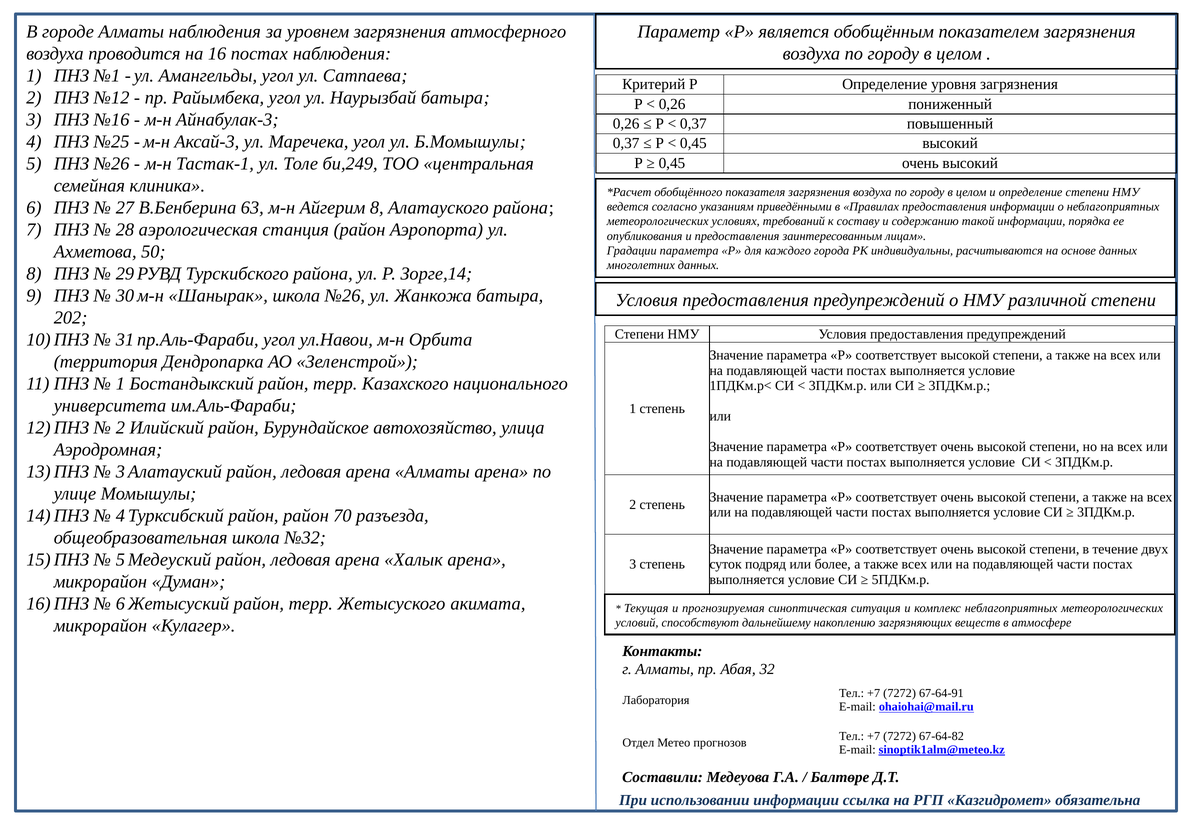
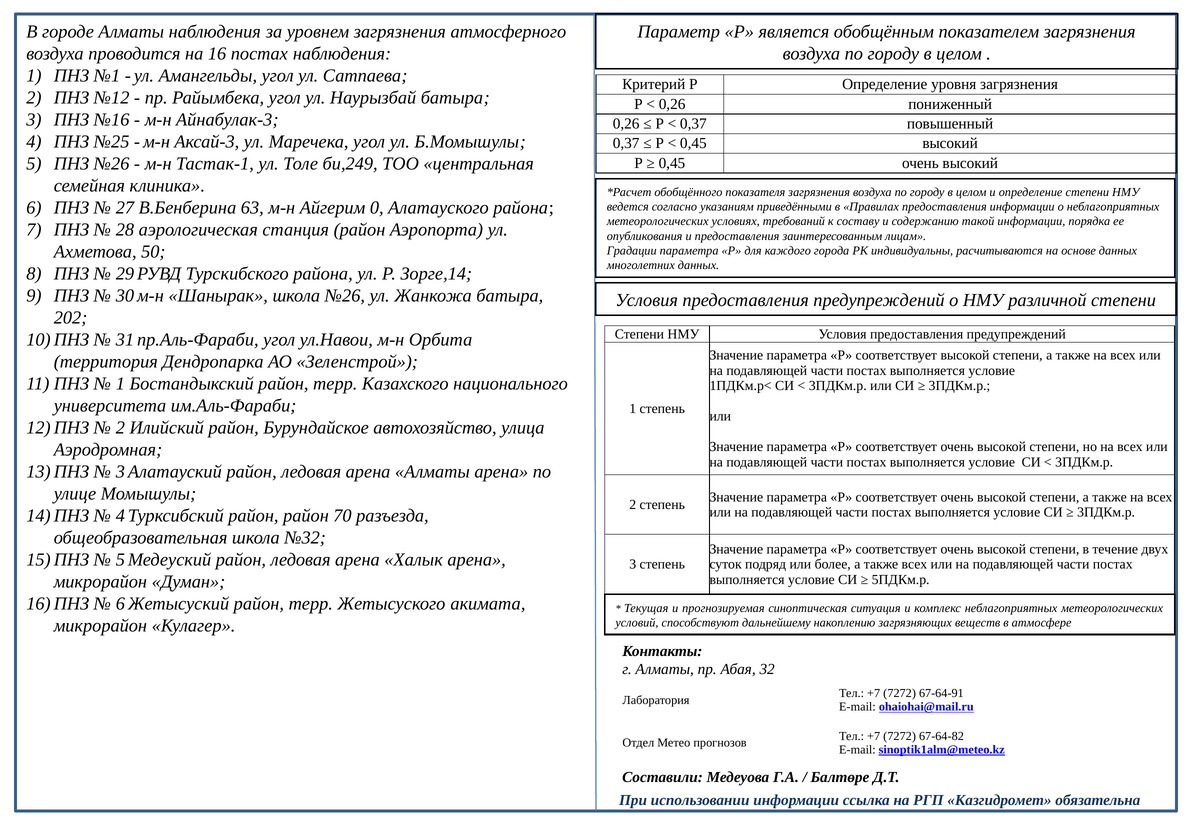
Айгерим 8: 8 -> 0
